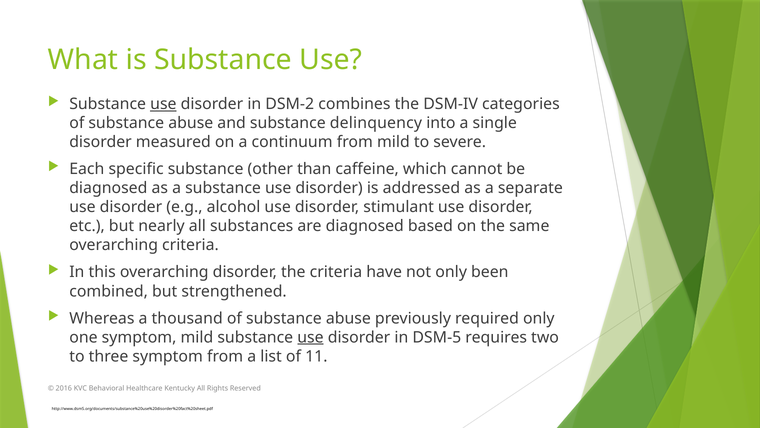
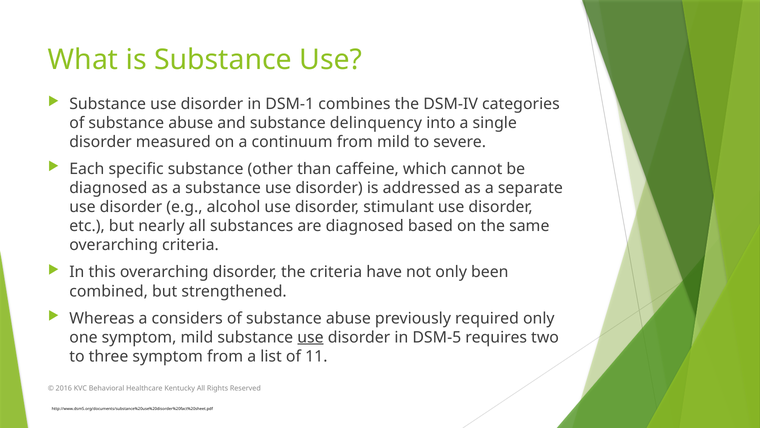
use at (163, 104) underline: present -> none
DSM-2: DSM-2 -> DSM-1
thousand: thousand -> considers
